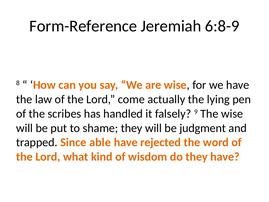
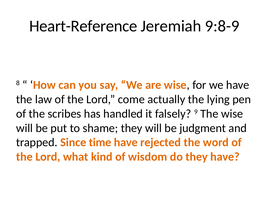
Form-Reference: Form-Reference -> Heart-Reference
6:8-9: 6:8-9 -> 9:8-9
able: able -> time
